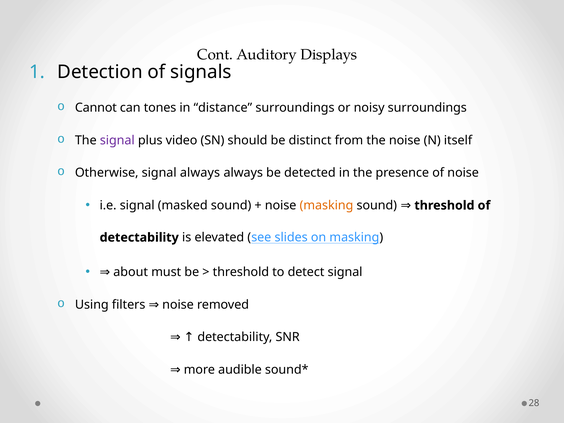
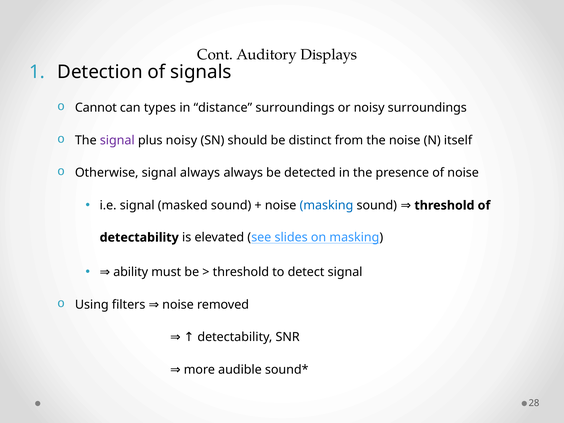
tones: tones -> types
plus video: video -> noisy
masking at (326, 205) colour: orange -> blue
about: about -> ability
